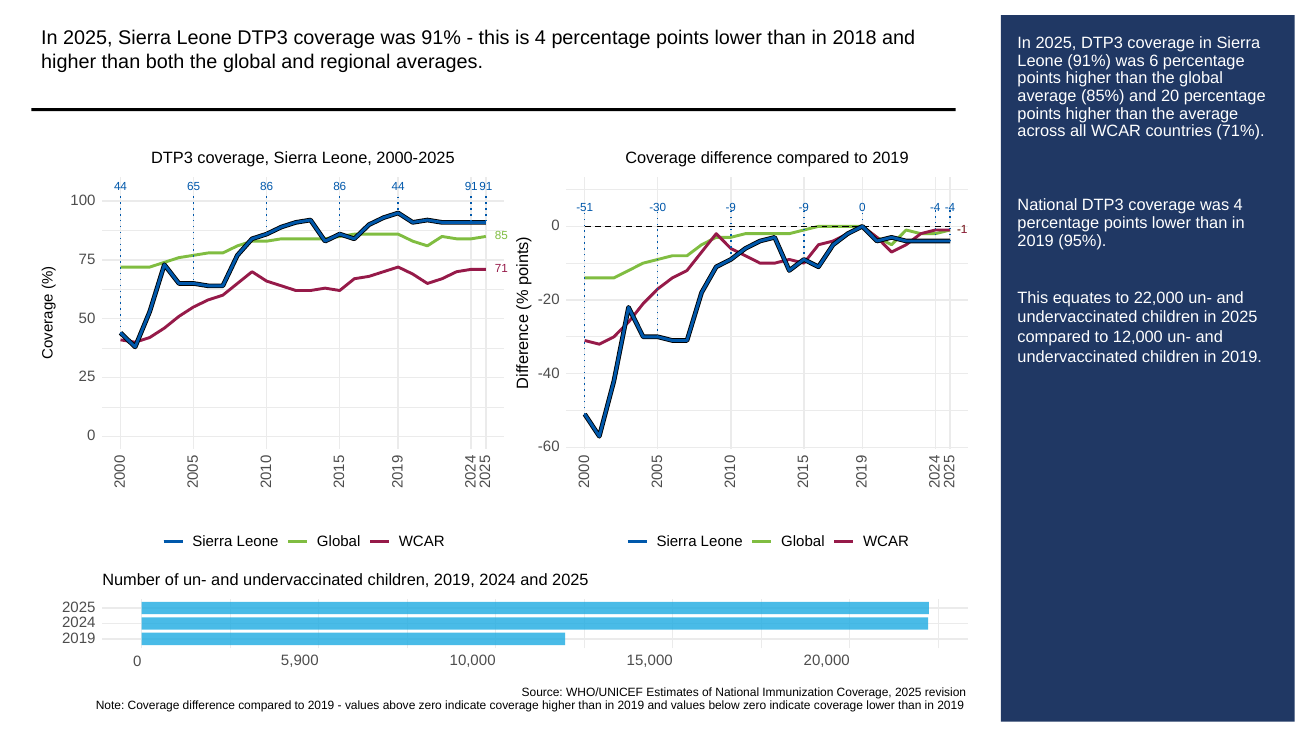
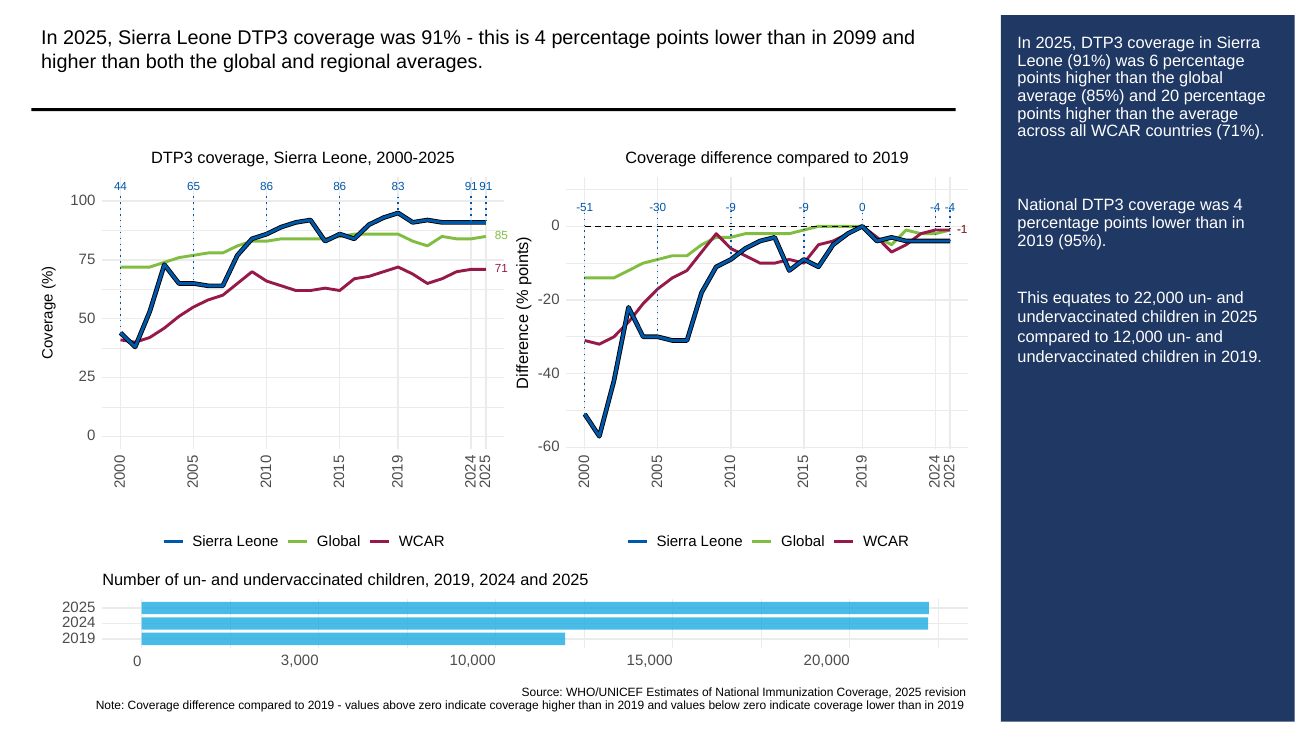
2018: 2018 -> 2099
86 44: 44 -> 83
5,900: 5,900 -> 3,000
